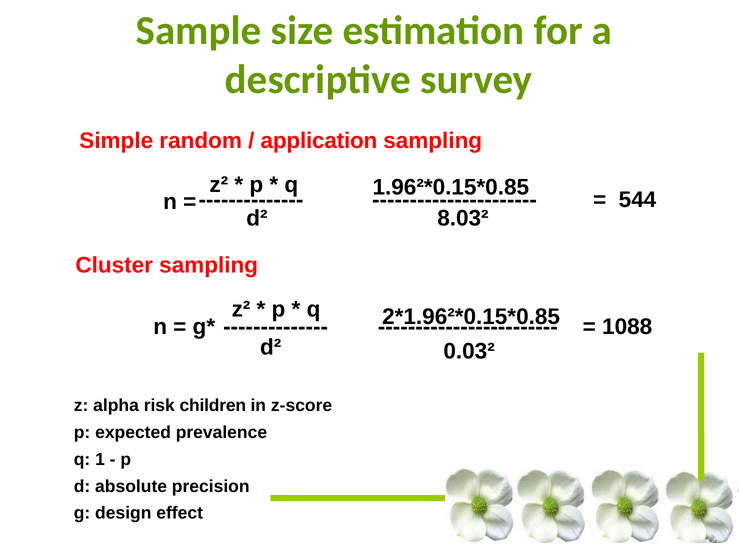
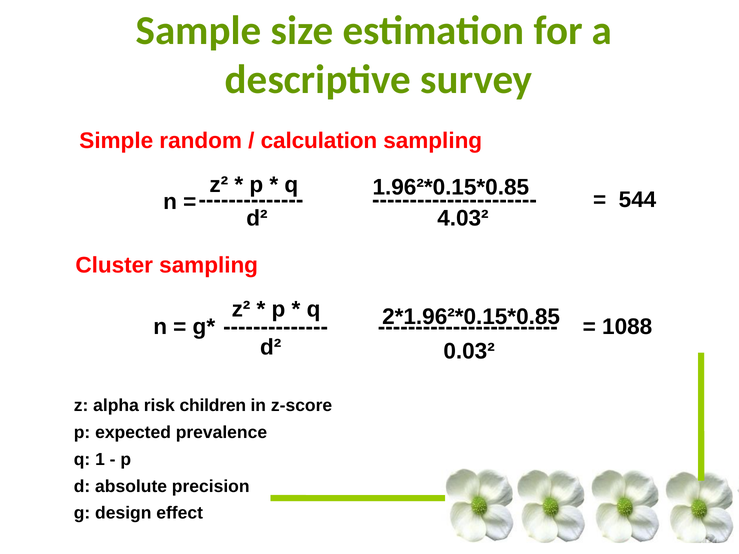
application: application -> calculation
8.03²: 8.03² -> 4.03²
